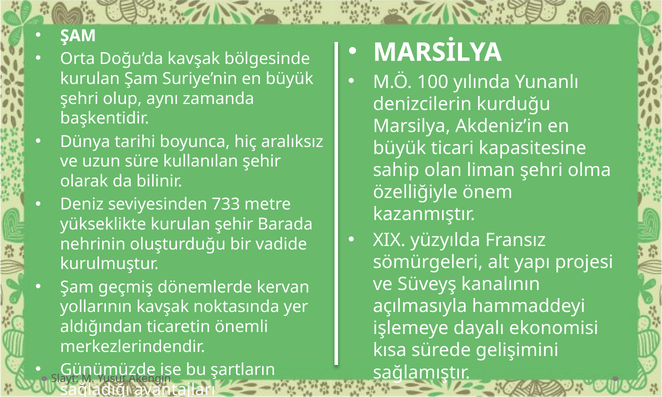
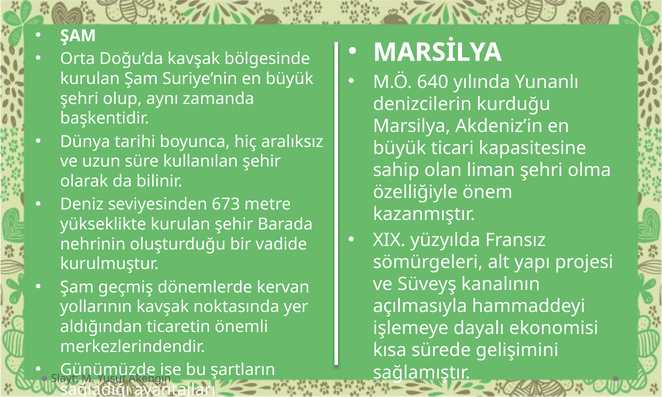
100: 100 -> 640
733: 733 -> 673
